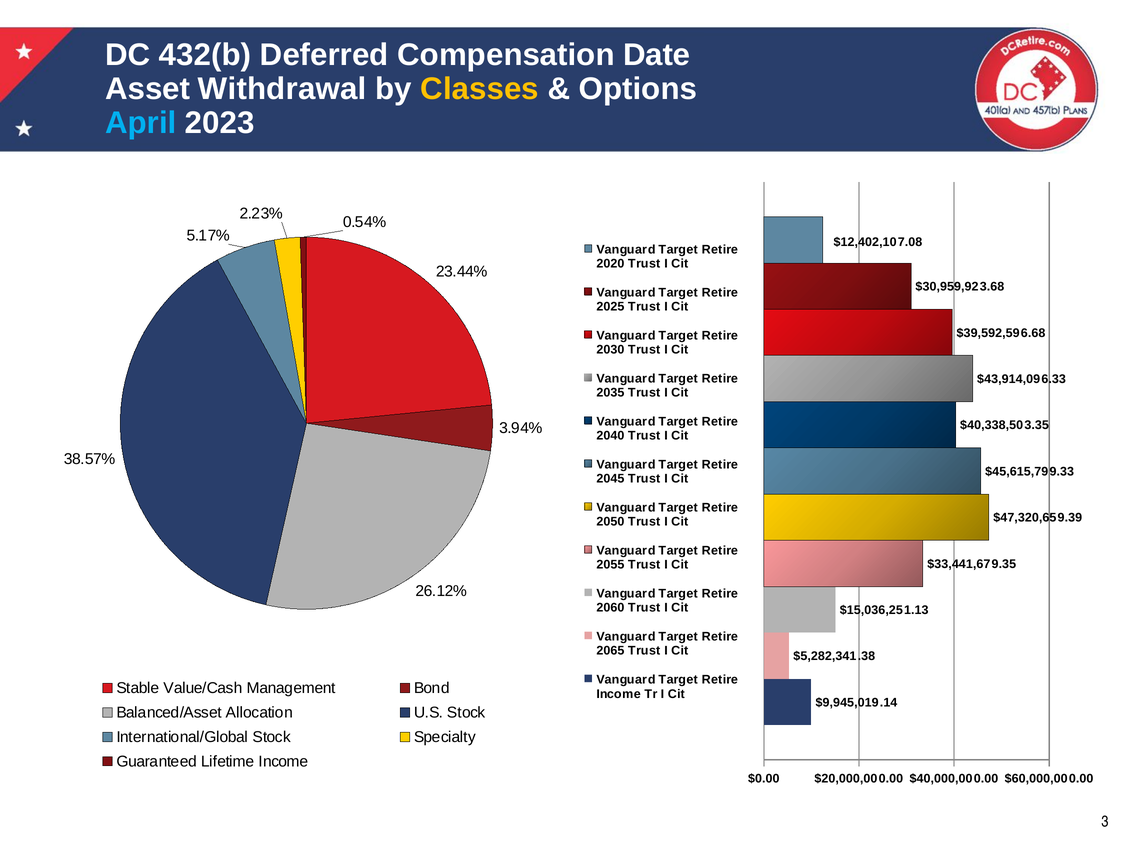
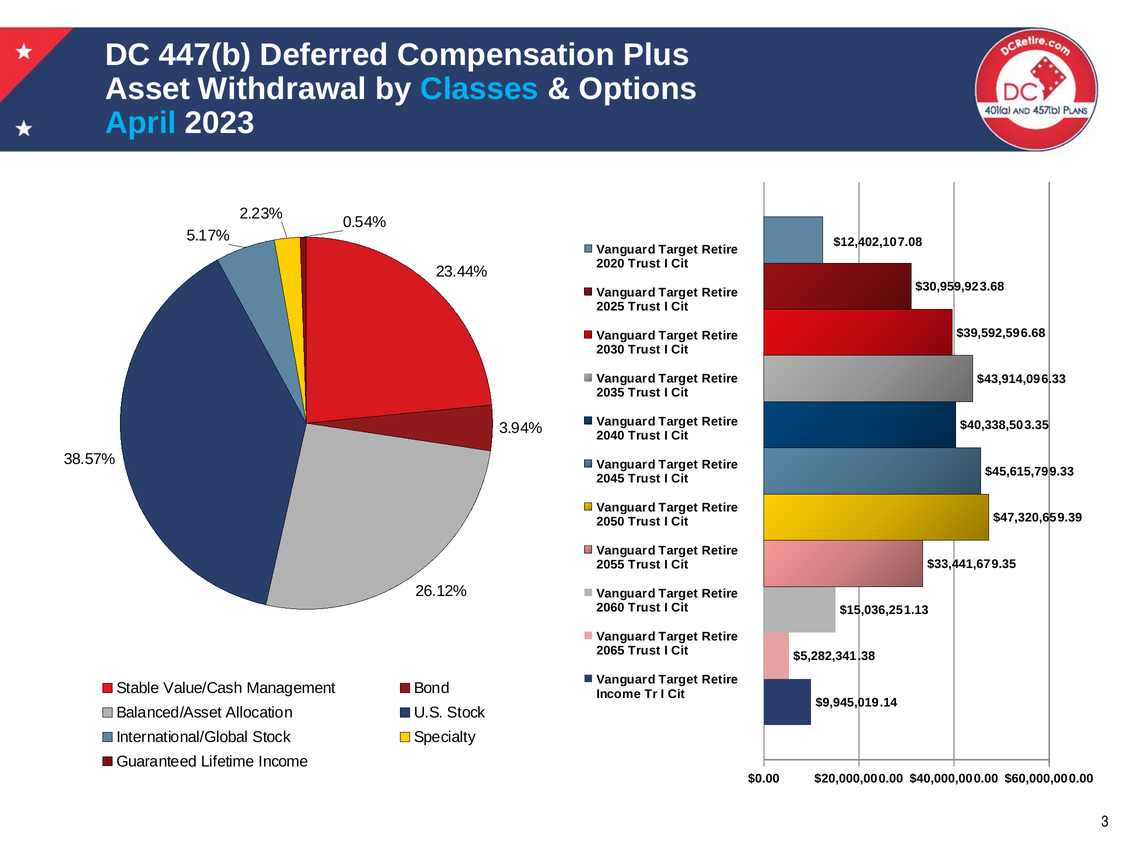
432(b: 432(b -> 447(b
Date: Date -> Plus
Classes colour: yellow -> light blue
